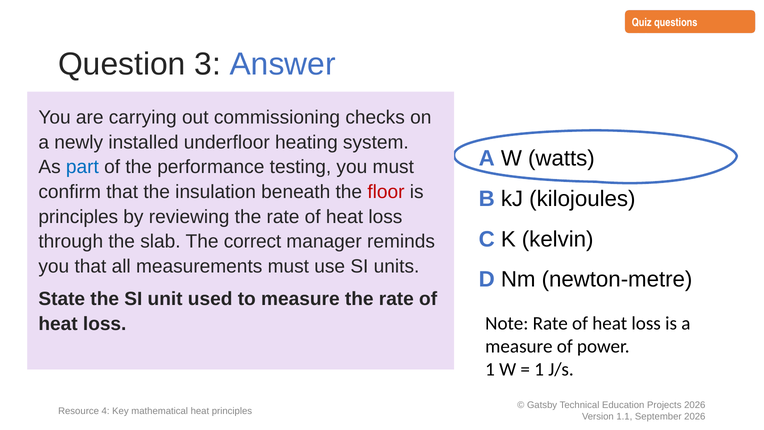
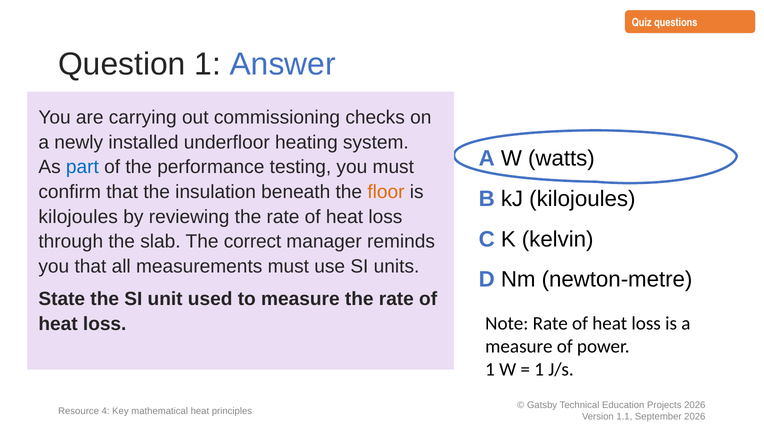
Question 3: 3 -> 1
floor colour: red -> orange
principles at (78, 217): principles -> kilojoules
